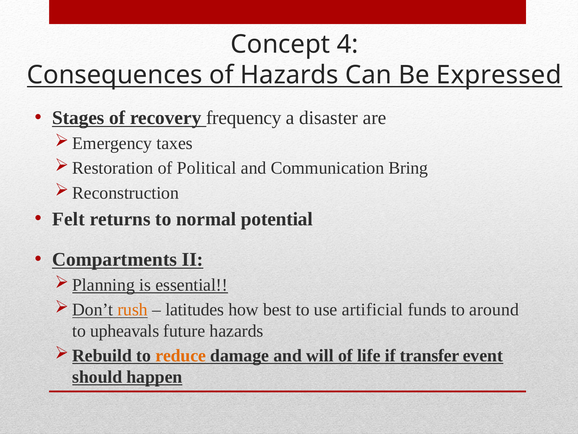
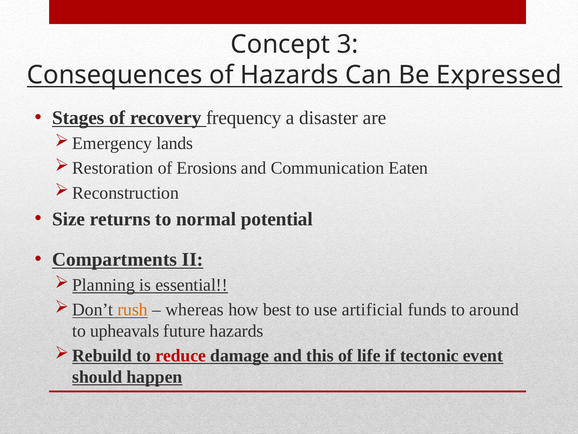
4: 4 -> 3
taxes: taxes -> lands
Political: Political -> Erosions
Bring: Bring -> Eaten
Felt: Felt -> Size
latitudes: latitudes -> whereas
reduce colour: orange -> red
will: will -> this
transfer: transfer -> tectonic
